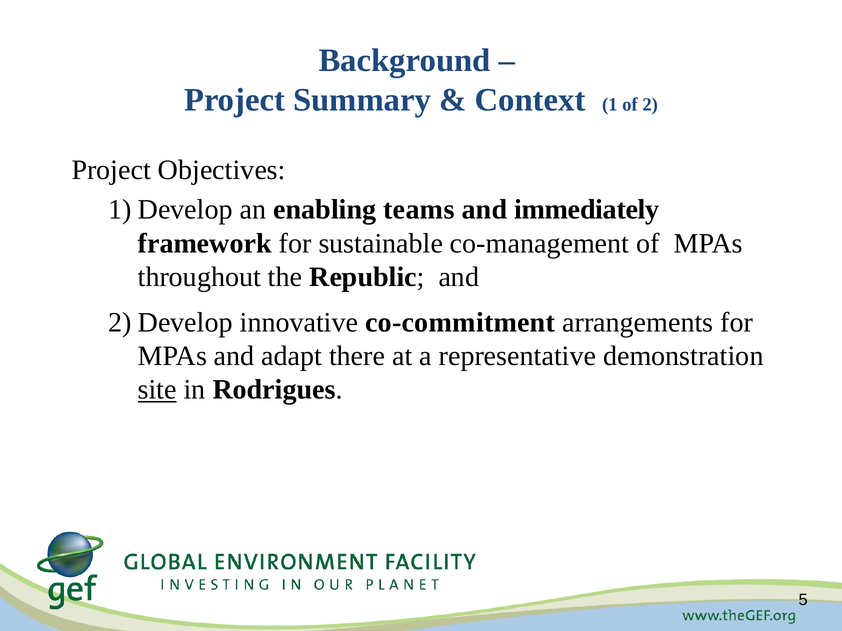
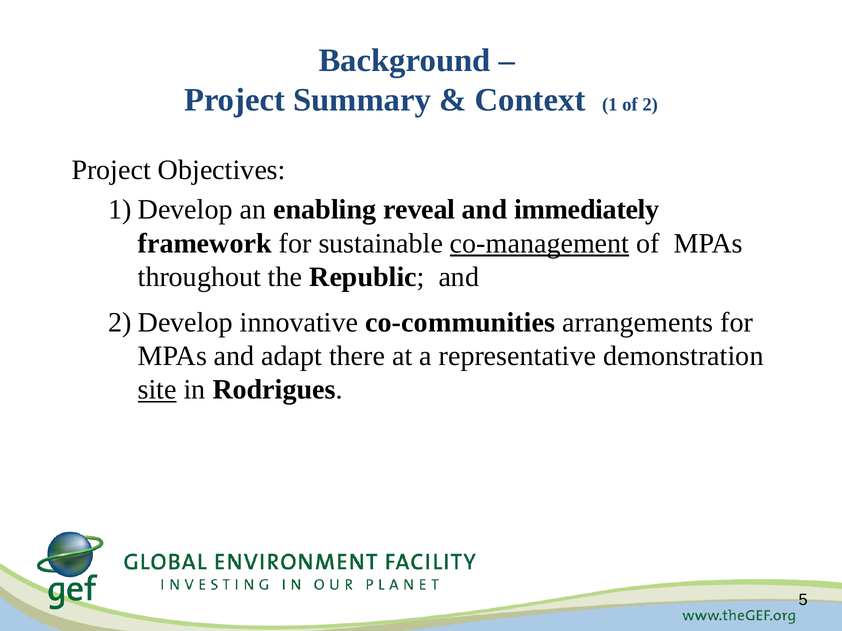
teams: teams -> reveal
co-management underline: none -> present
co-commitment: co-commitment -> co-communities
